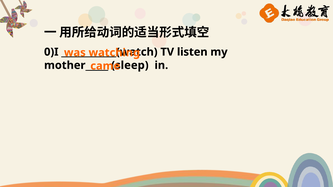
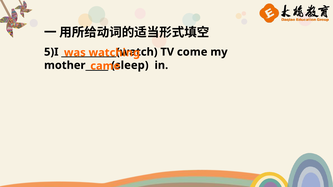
0)I: 0)I -> 5)I
listen: listen -> come
